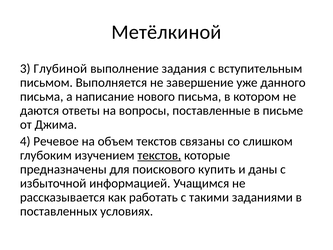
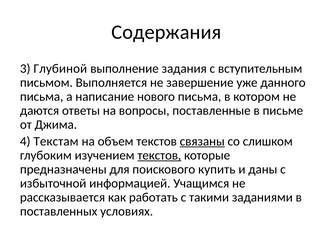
Метёлкиной: Метёлкиной -> Содержания
Речевое: Речевое -> Текстам
связаны underline: none -> present
